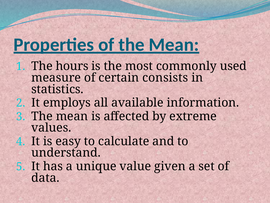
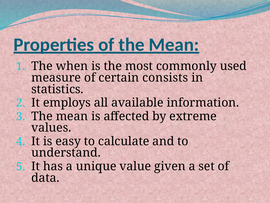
hours: hours -> when
